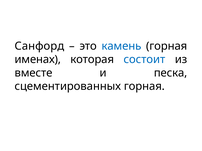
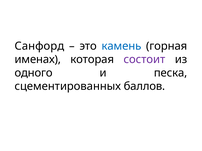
состоит colour: blue -> purple
вместе: вместе -> одного
сцементированных горная: горная -> баллов
